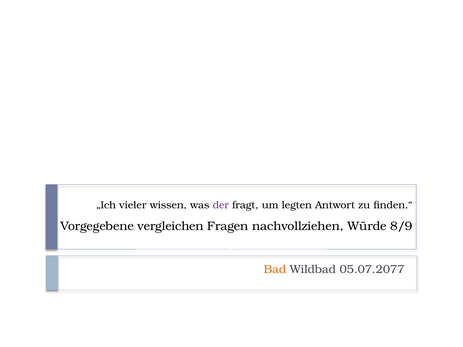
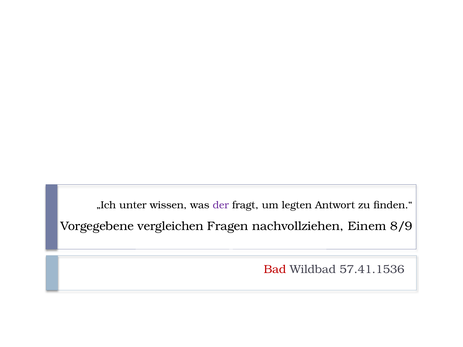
vieler: vieler -> unter
Würde: Würde -> Einem
Bad colour: orange -> red
05.07.2077: 05.07.2077 -> 57.41.1536
